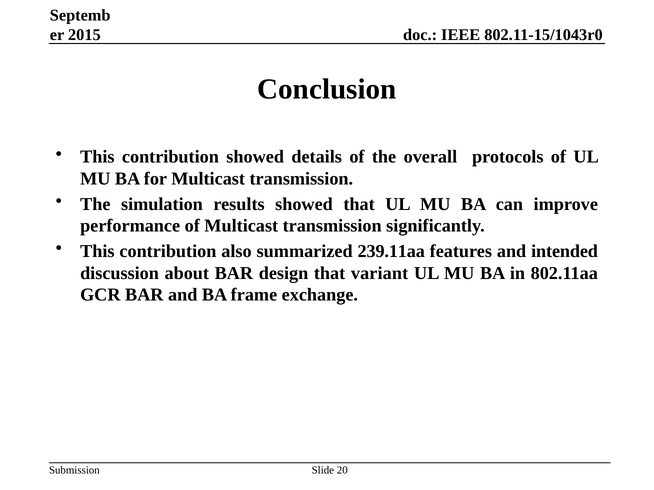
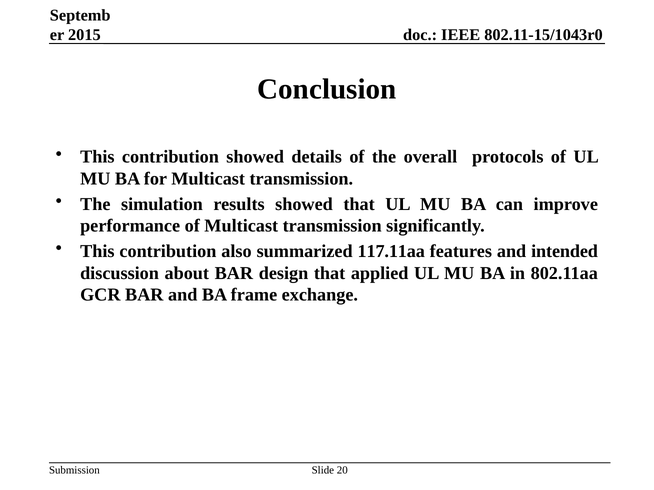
239.11aa: 239.11aa -> 117.11aa
variant: variant -> applied
